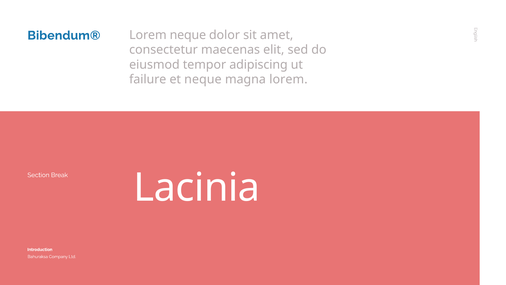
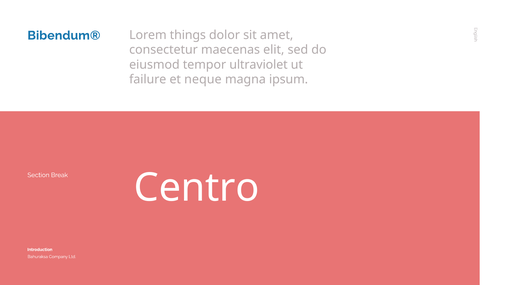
Lorem neque: neque -> things
adipiscing: adipiscing -> ultraviolet
magna lorem: lorem -> ipsum
Lacinia: Lacinia -> Centro
